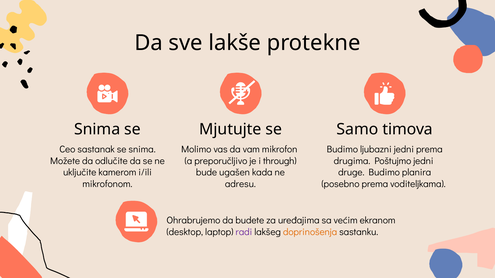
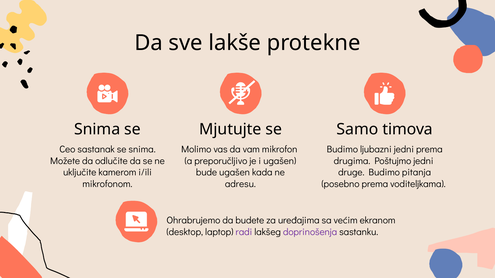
i through: through -> ugašen
planira: planira -> pitanja
doprinošenja colour: orange -> purple
